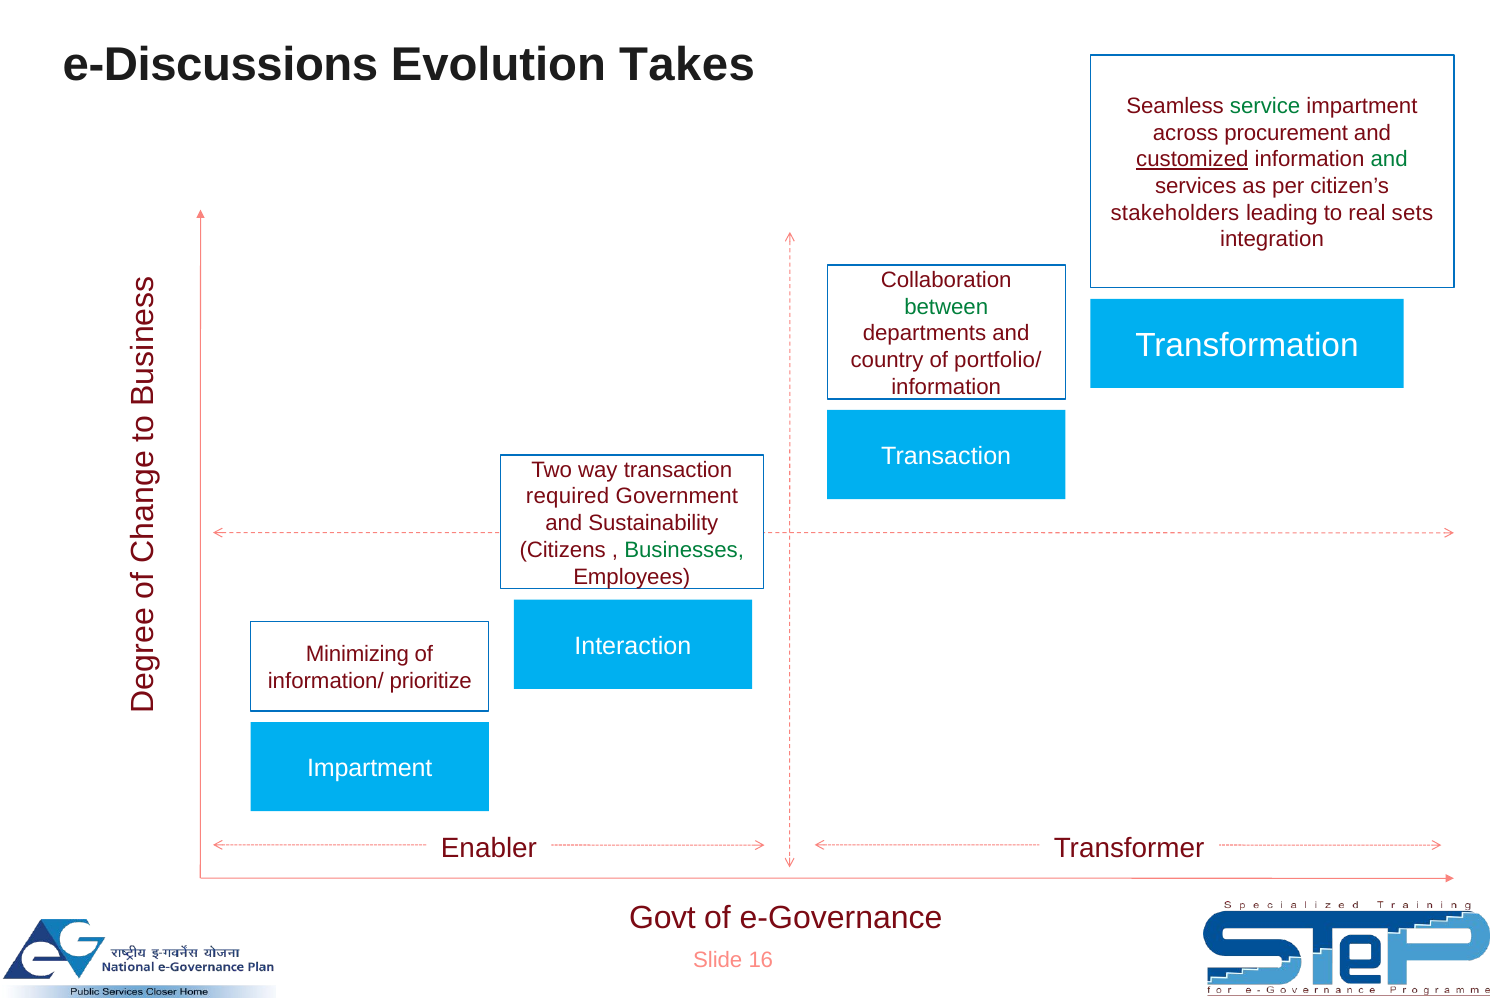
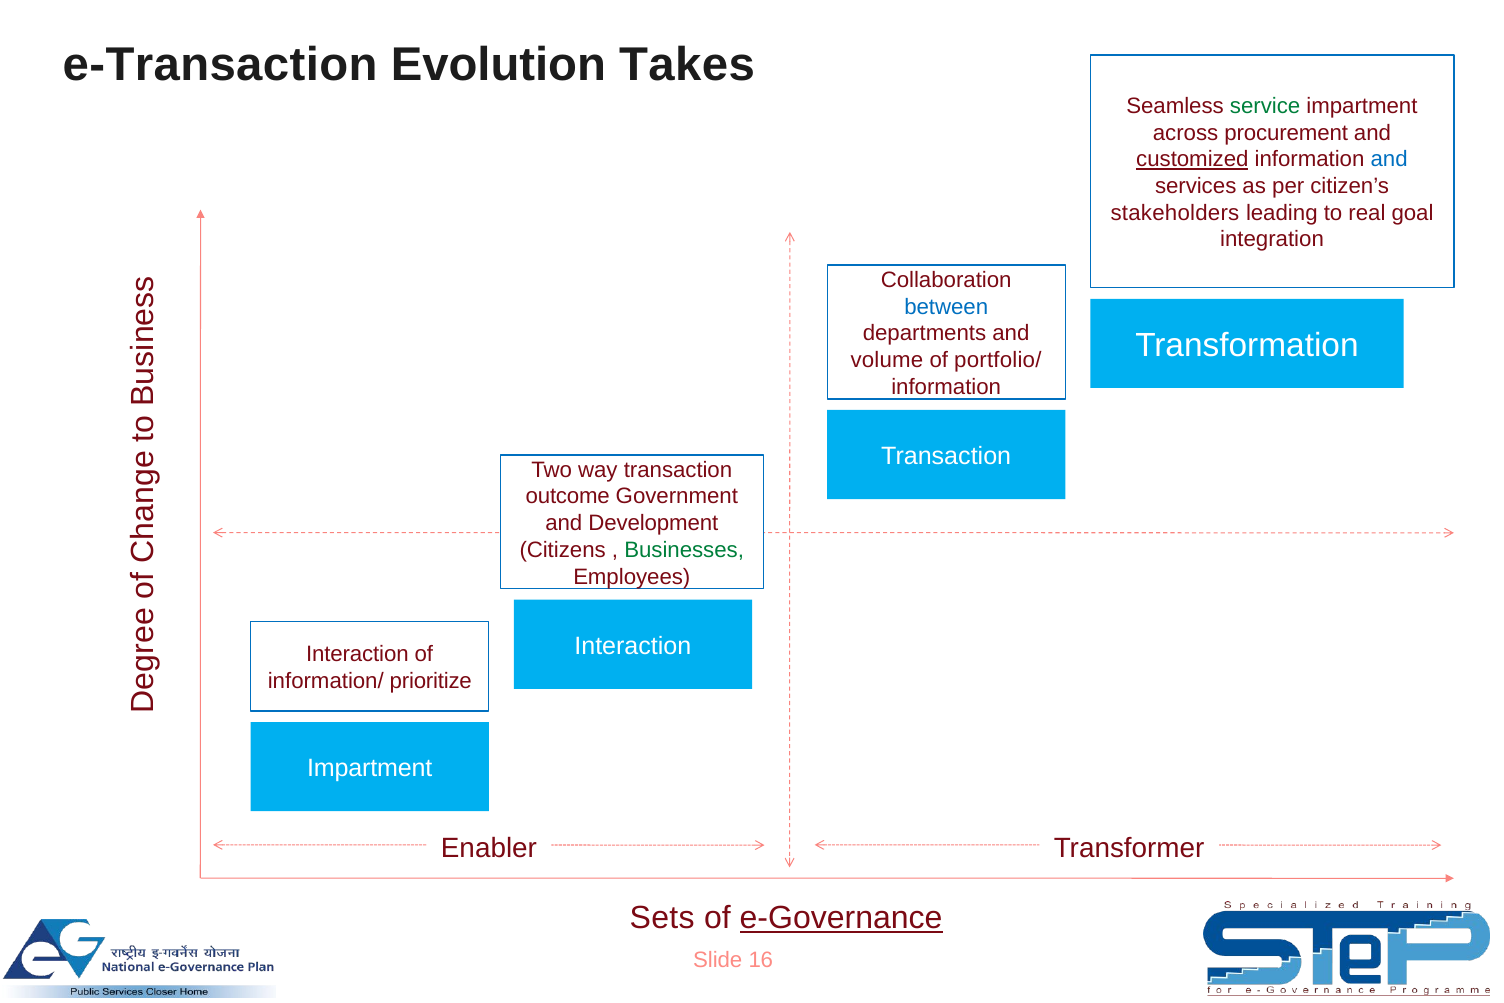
e-Discussions: e-Discussions -> e-Transaction
and at (1389, 159) colour: green -> blue
sets: sets -> goal
between colour: green -> blue
country: country -> volume
required: required -> outcome
Sustainability: Sustainability -> Development
Minimizing at (357, 654): Minimizing -> Interaction
Govt: Govt -> Sets
e-Governance underline: none -> present
